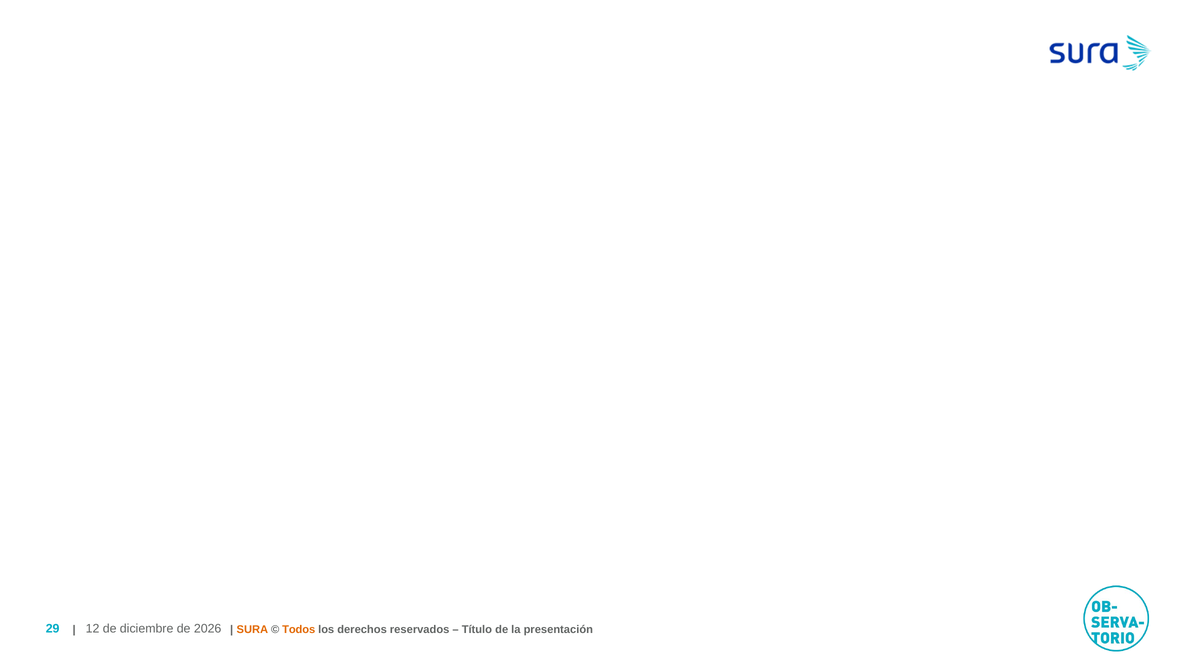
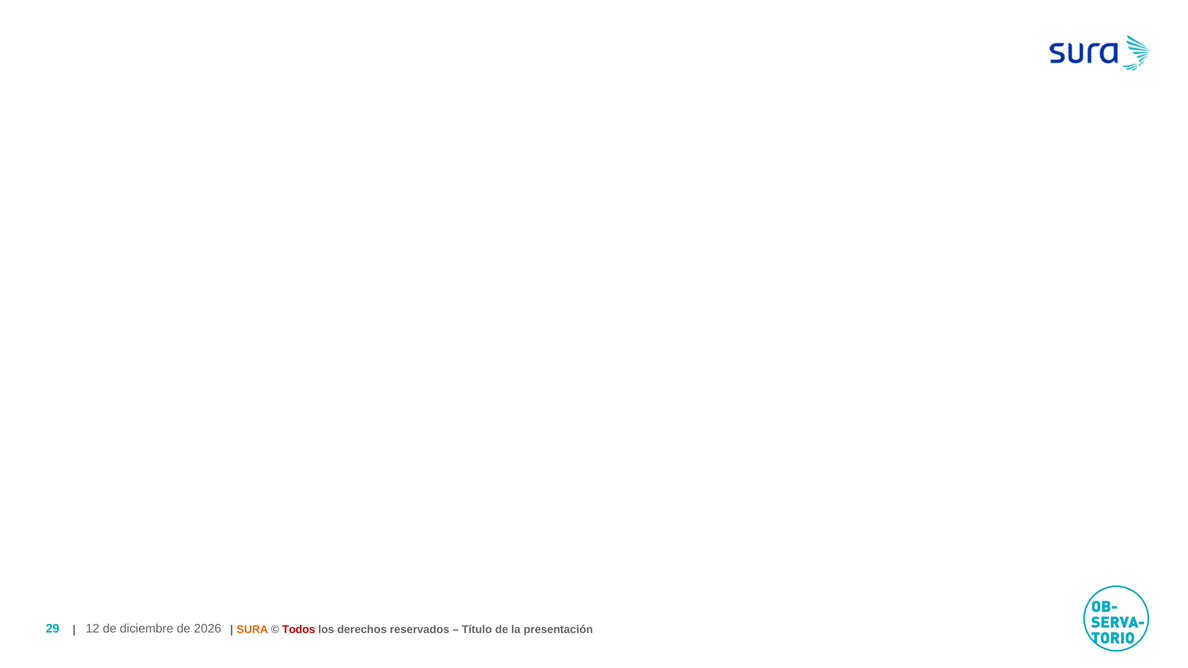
Todos colour: orange -> red
